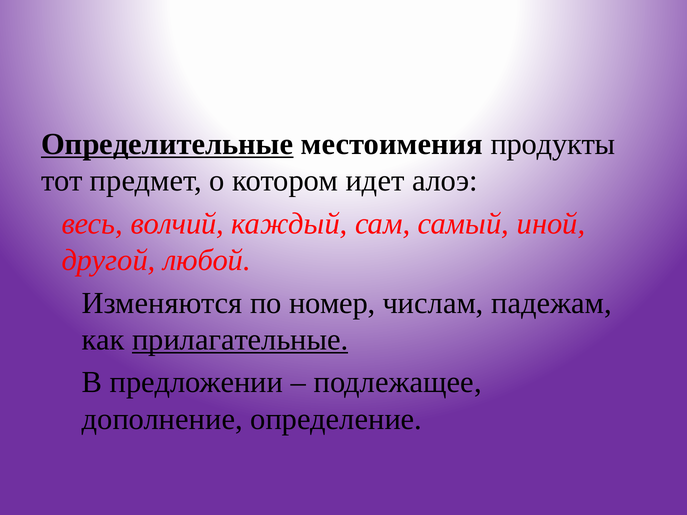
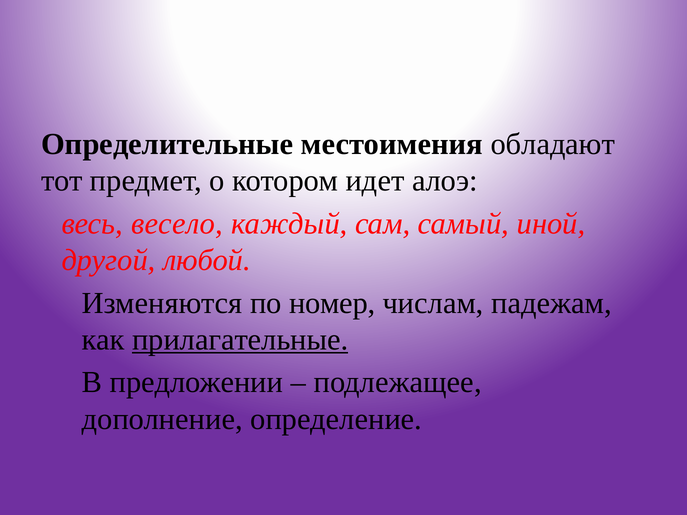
Определительные underline: present -> none
продукты: продукты -> обладают
волчий: волчий -> весело
